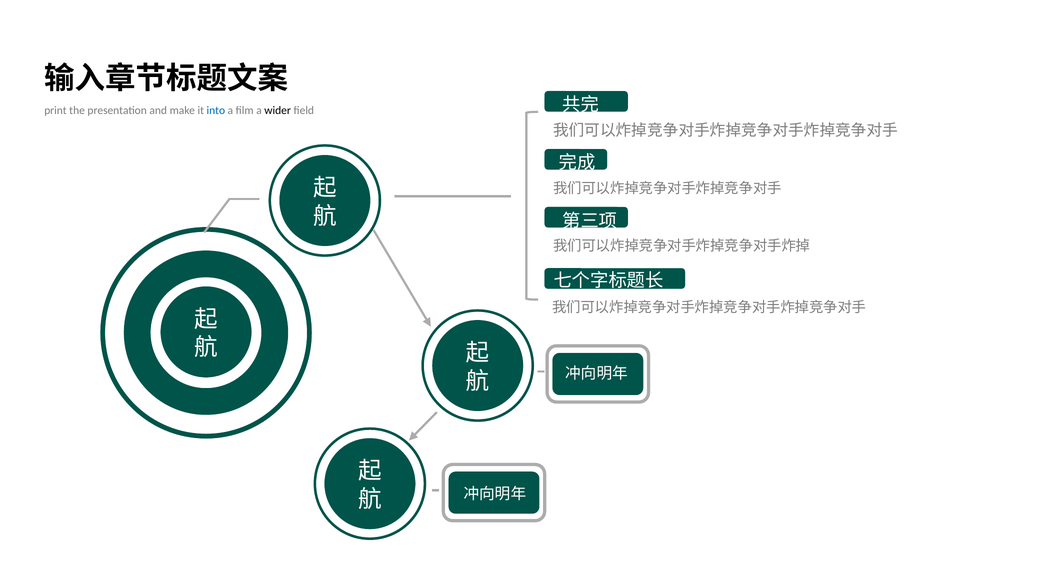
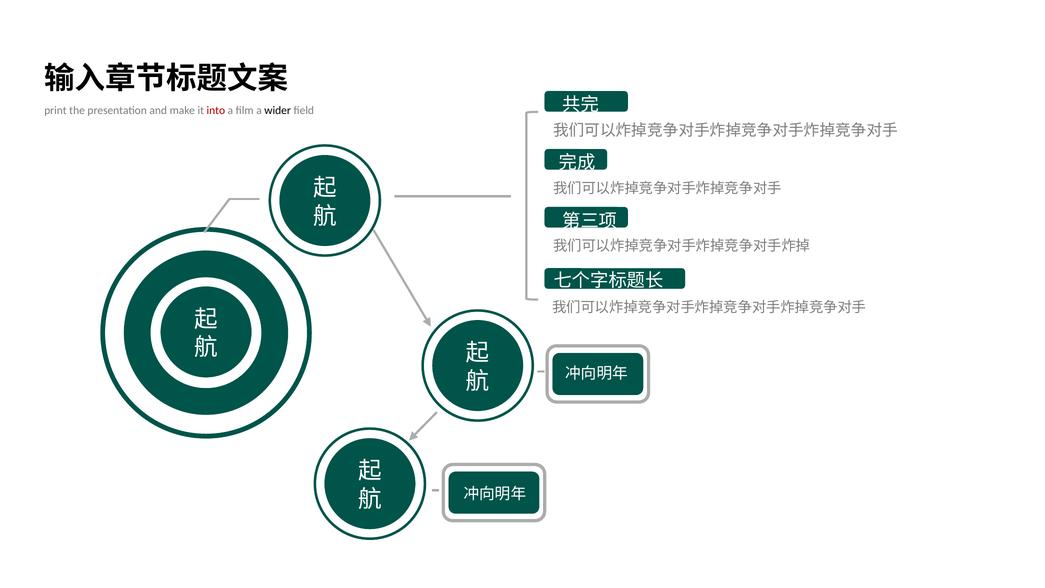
into colour: blue -> red
